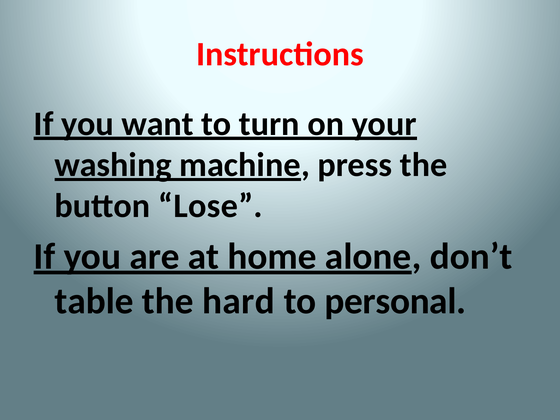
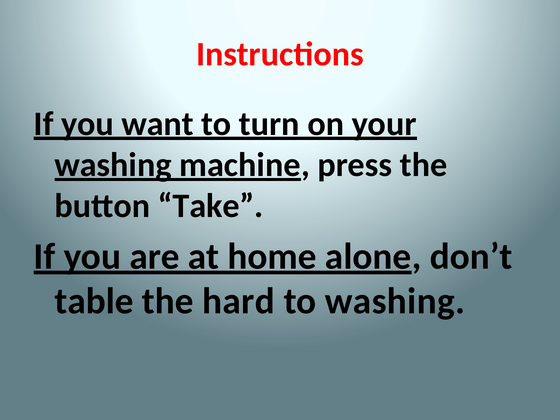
Lose: Lose -> Take
to personal: personal -> washing
